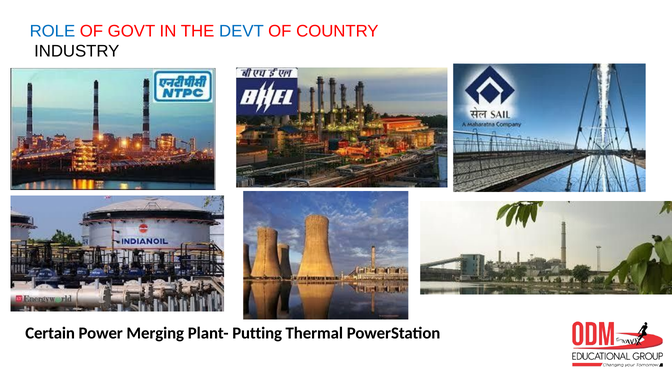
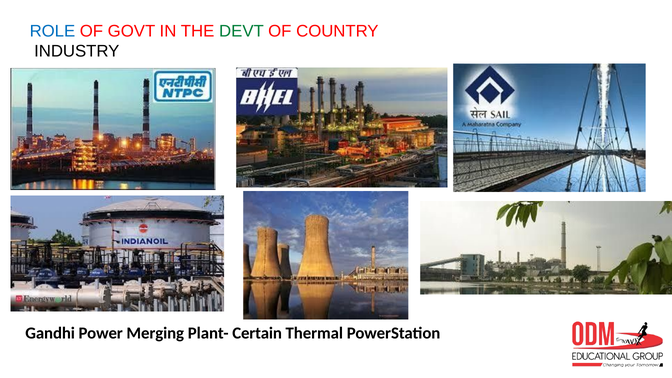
DEVT colour: blue -> green
Certain: Certain -> Gandhi
Putting: Putting -> Certain
